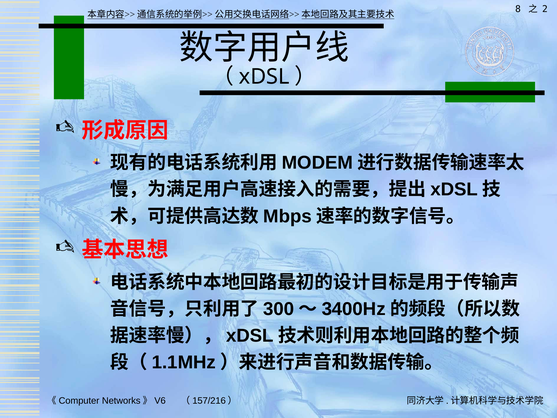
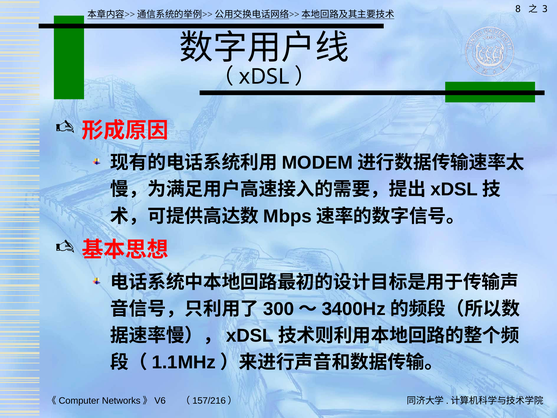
2: 2 -> 3
